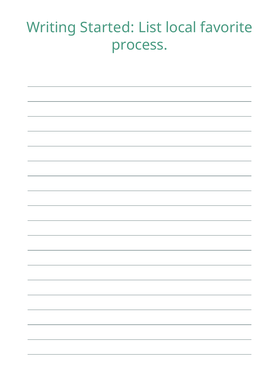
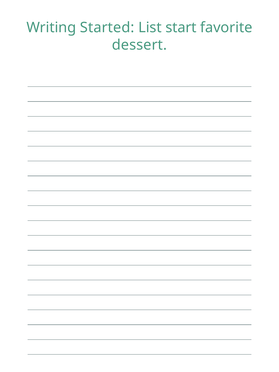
local: local -> start
process: process -> dessert
